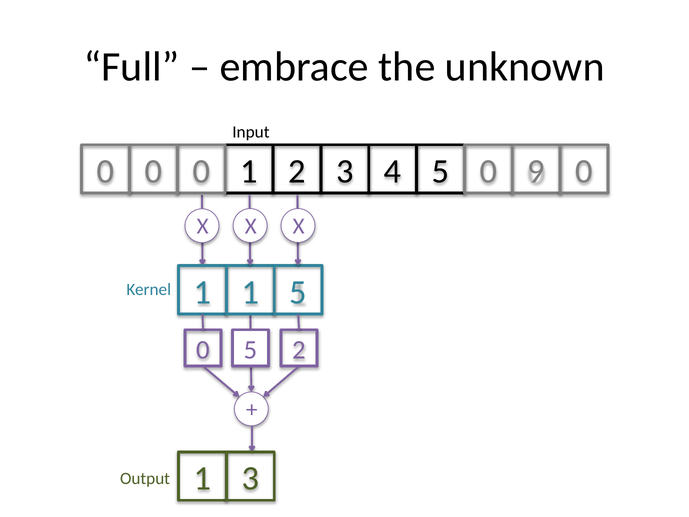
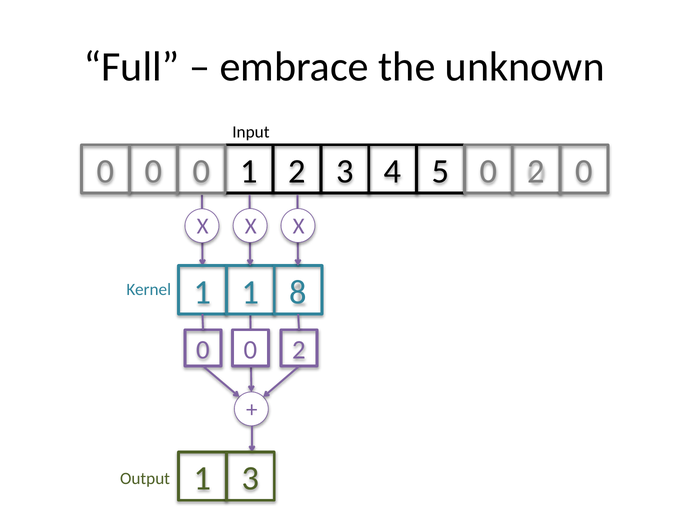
9 at (536, 171): 9 -> 2
1 5: 5 -> 8
5 at (251, 350): 5 -> 0
